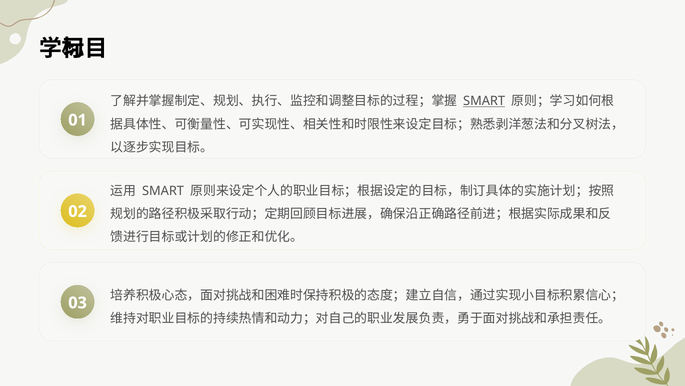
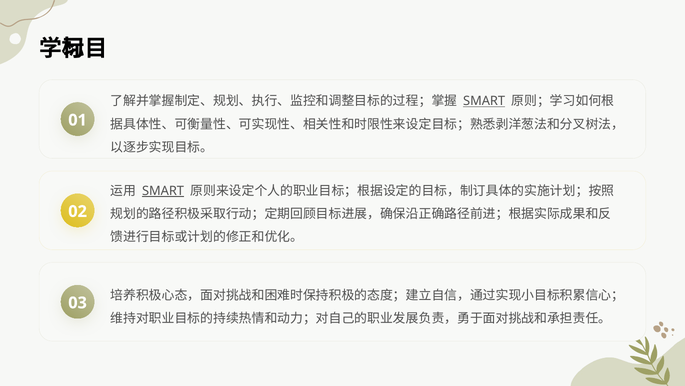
SMART at (163, 191) underline: none -> present
